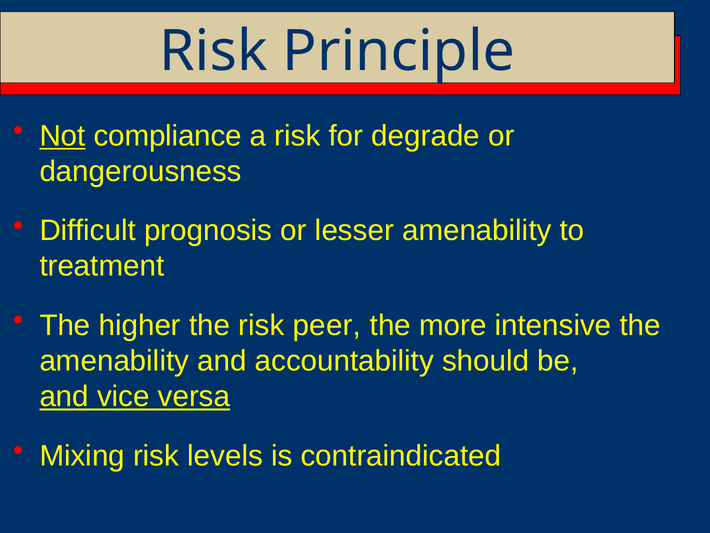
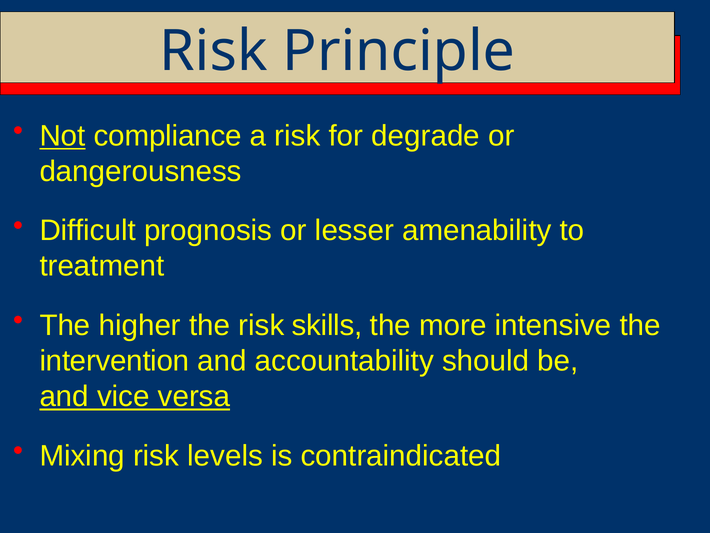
peer: peer -> skills
amenability at (114, 361): amenability -> intervention
